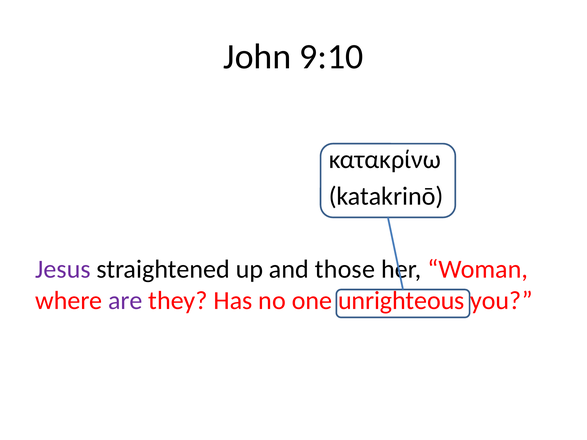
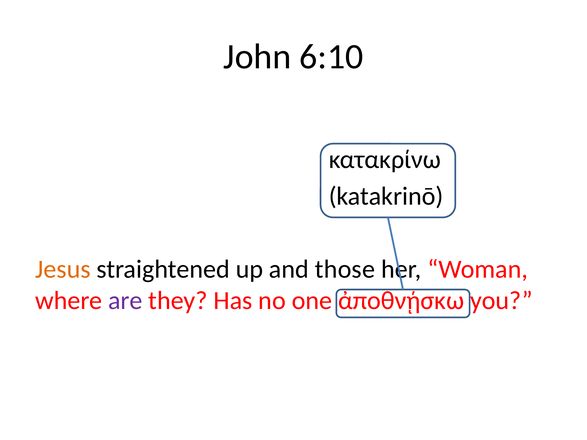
9:10: 9:10 -> 6:10
Jesus colour: purple -> orange
unrighteous: unrighteous -> ἀποθνῄσκω
